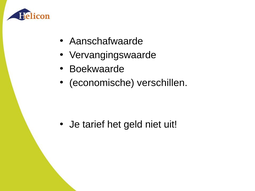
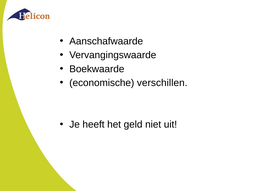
tarief: tarief -> heeft
